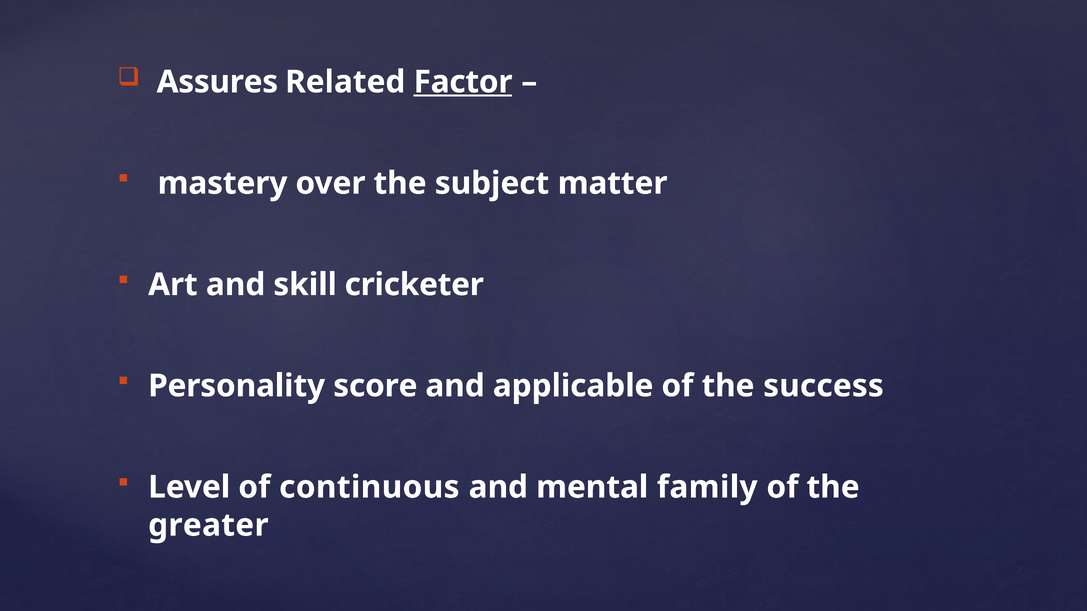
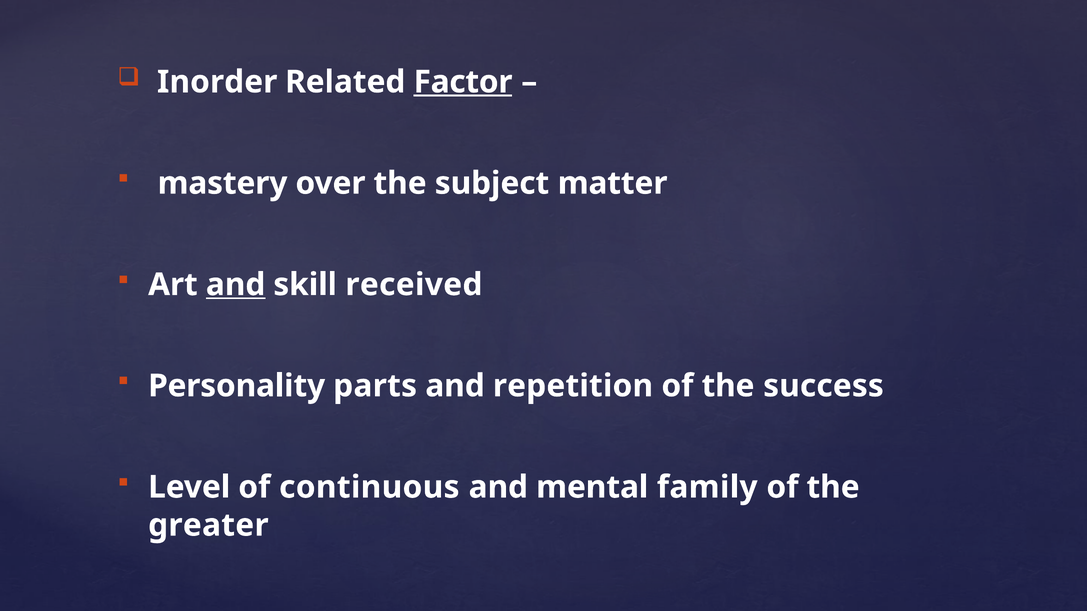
Assures: Assures -> Inorder
and at (236, 285) underline: none -> present
cricketer: cricketer -> received
score: score -> parts
applicable: applicable -> repetition
